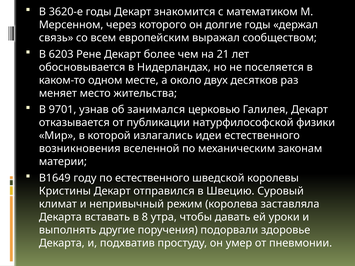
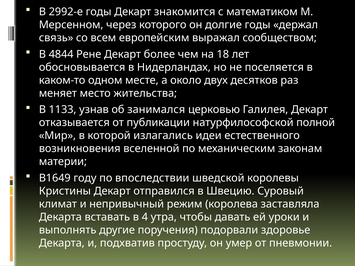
3620-е: 3620-е -> 2992-е
6203: 6203 -> 4844
21: 21 -> 18
9701: 9701 -> 1133
физики: физики -> полной
по естественного: естественного -> впоследствии
8: 8 -> 4
